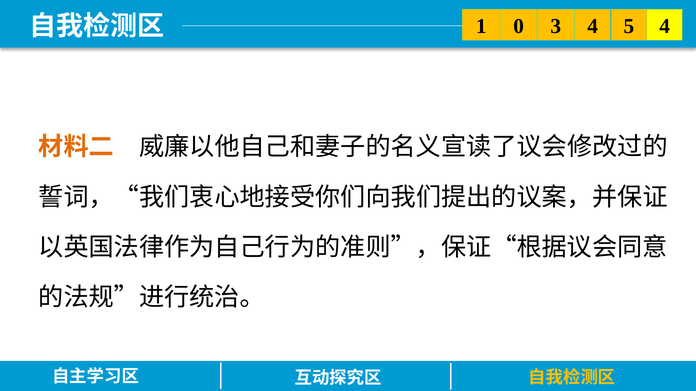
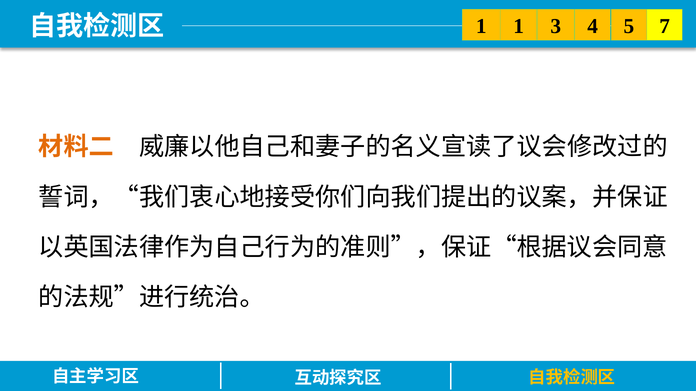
1 0: 0 -> 1
5 4: 4 -> 7
